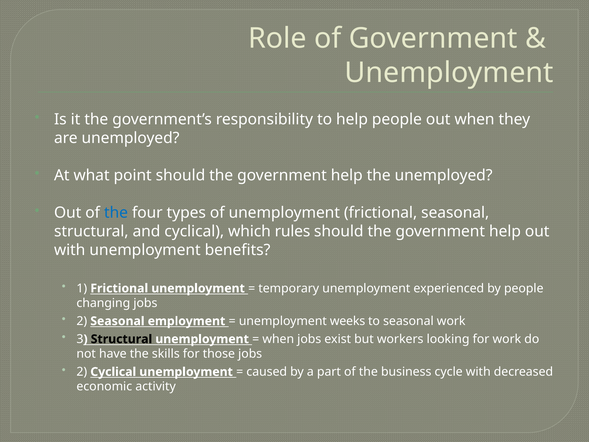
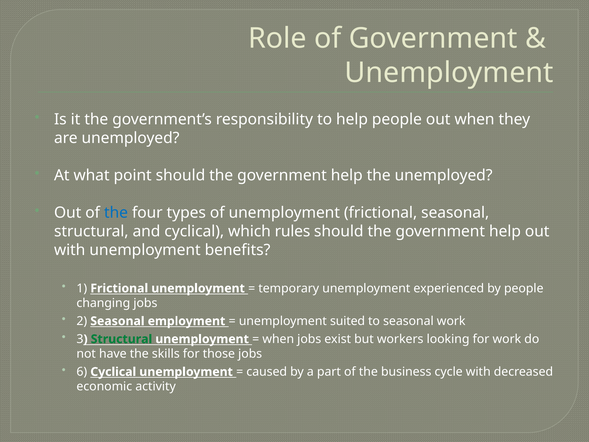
weeks: weeks -> suited
Structural at (121, 339) colour: black -> green
2 at (82, 372): 2 -> 6
